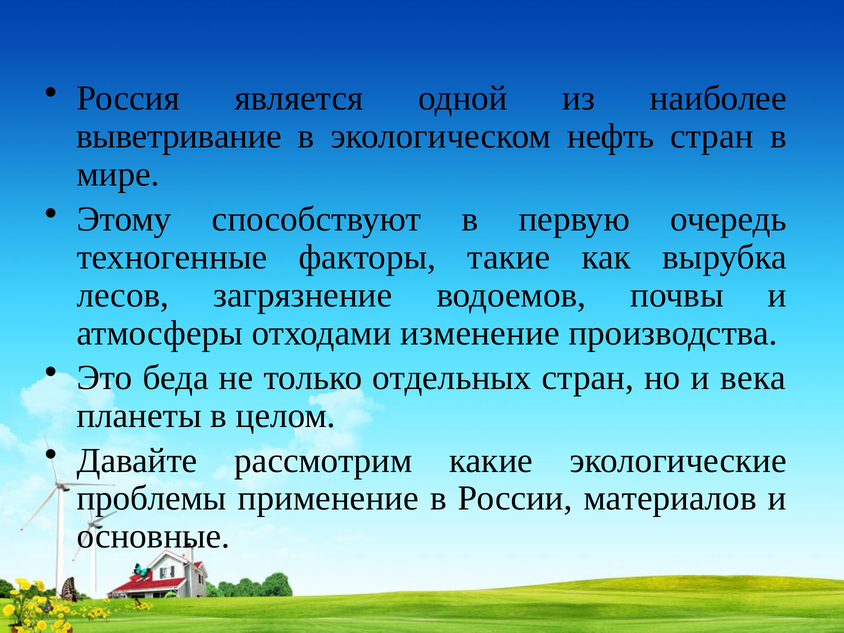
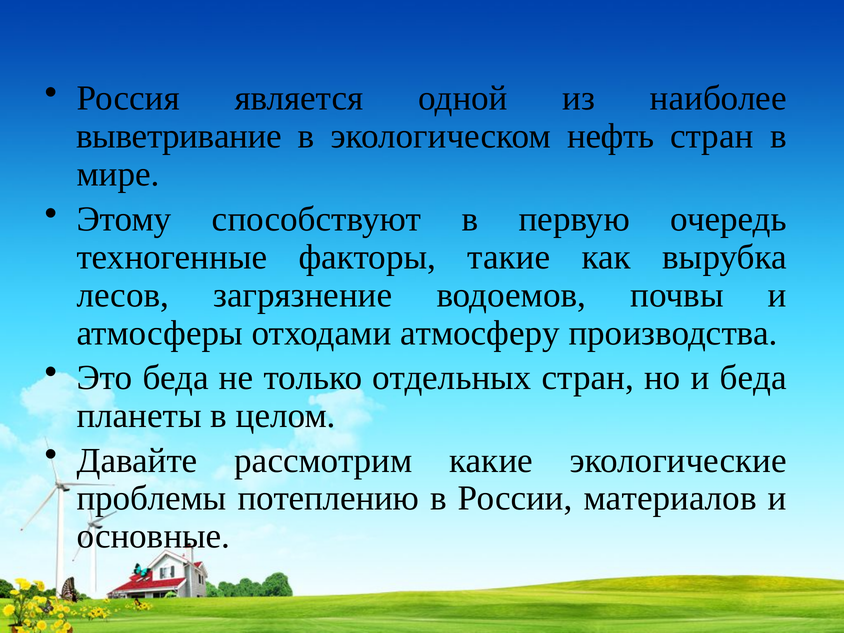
изменение: изменение -> атмосферу
и века: века -> беда
применение: применение -> потеплению
